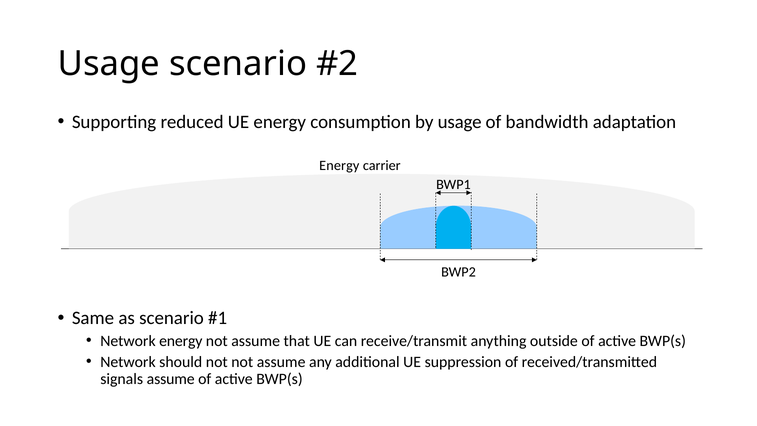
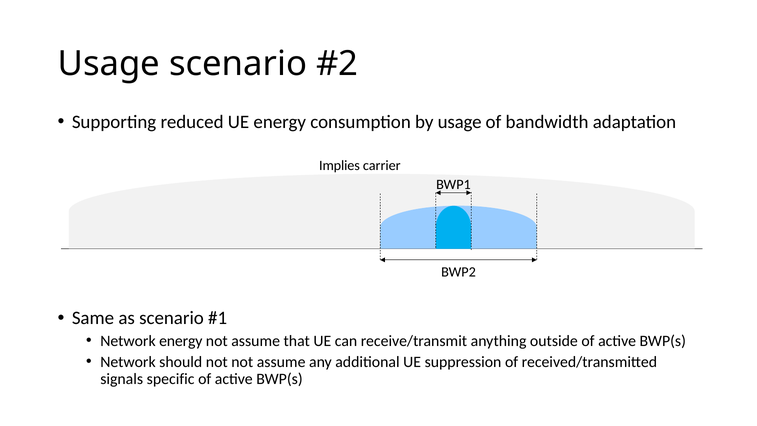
Energy at (339, 165): Energy -> Implies
signals assume: assume -> specific
